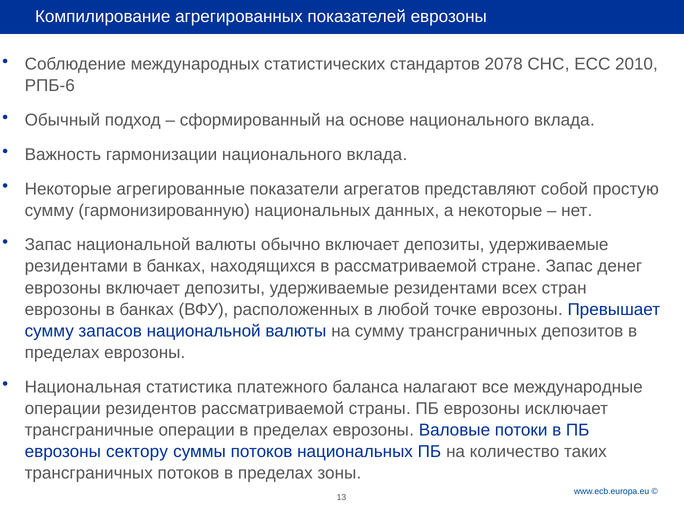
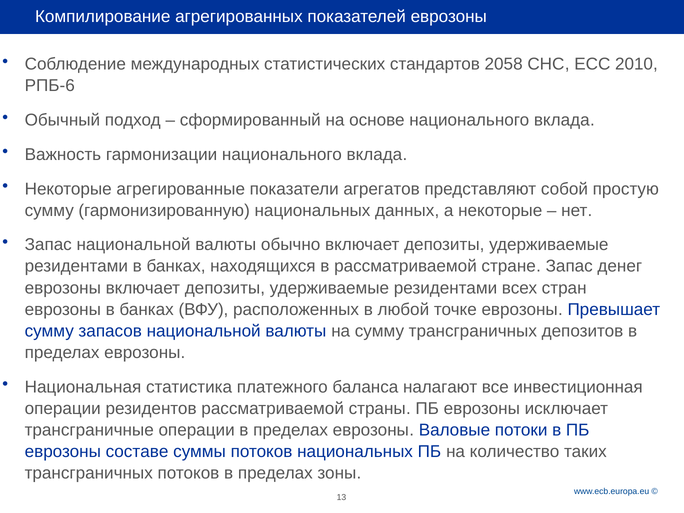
2078: 2078 -> 2058
международные: международные -> инвестиционная
сектору: сектору -> составе
